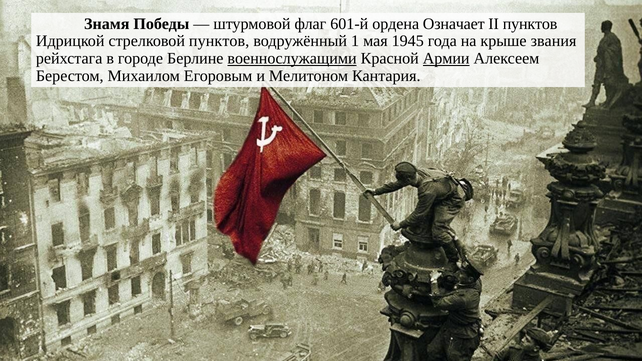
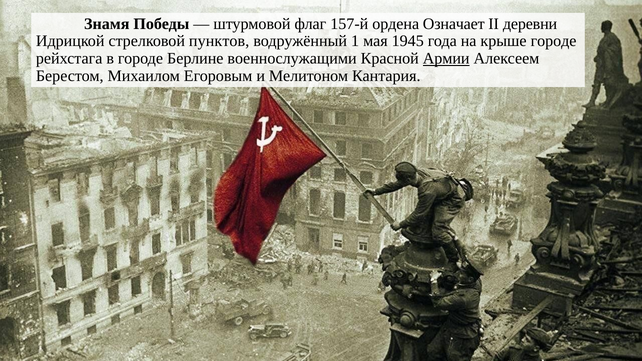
601-й: 601-й -> 157-й
II пунктов: пунктов -> деревни
крыше звания: звания -> городе
военнослужащими underline: present -> none
